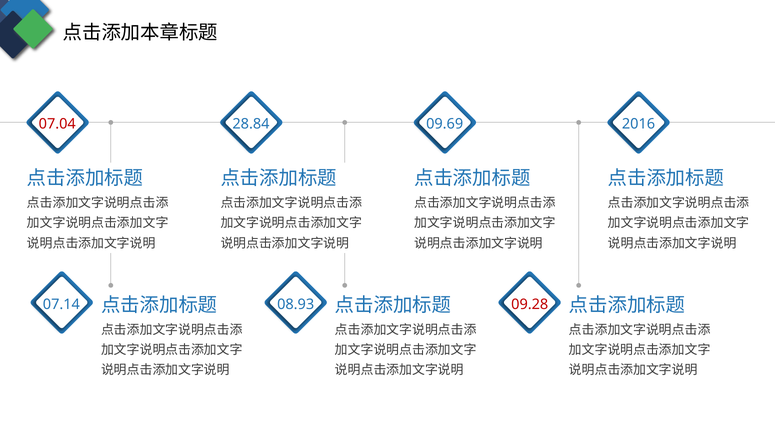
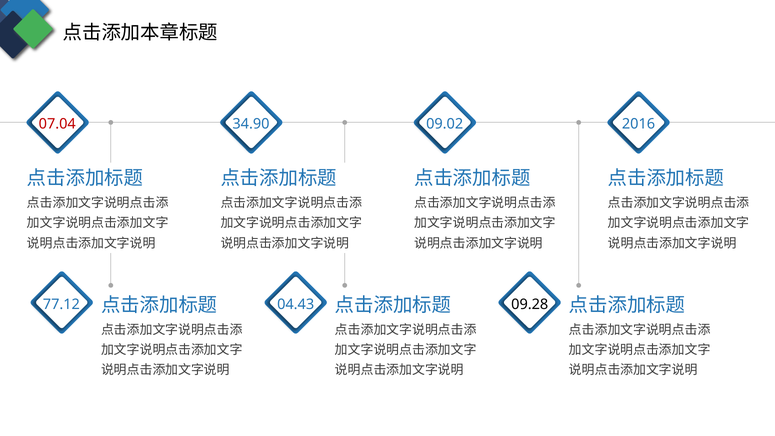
28.84: 28.84 -> 34.90
09.69: 09.69 -> 09.02
07.14: 07.14 -> 77.12
08.93: 08.93 -> 04.43
09.28 colour: red -> black
